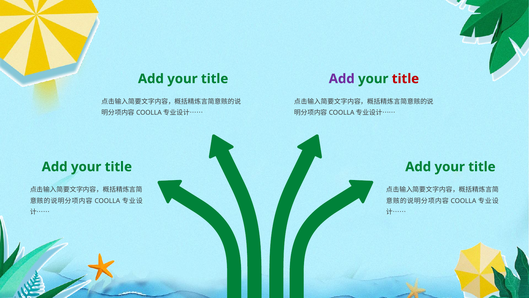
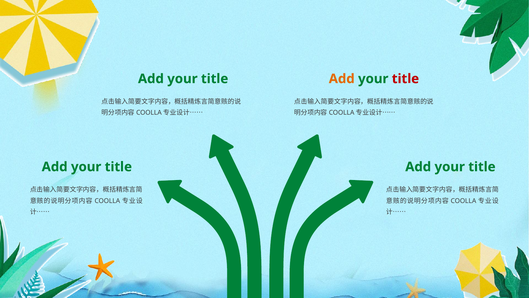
Add at (342, 79) colour: purple -> orange
